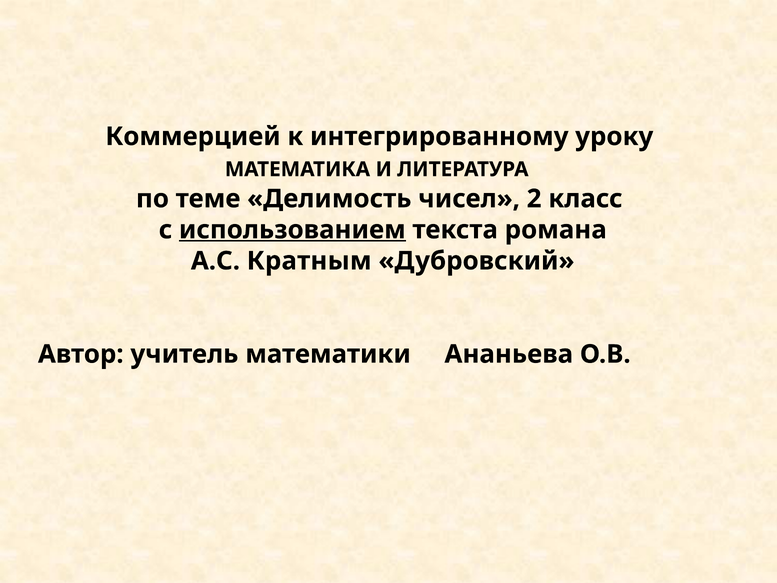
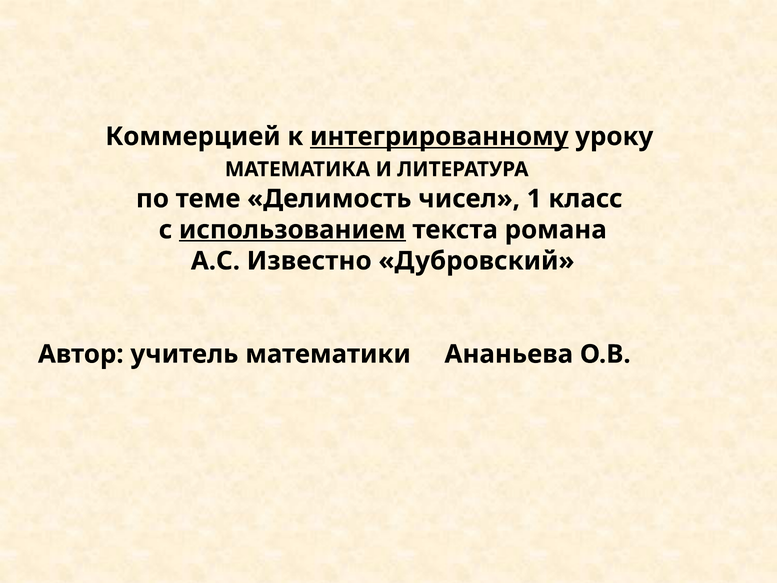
интегрированному underline: none -> present
2: 2 -> 1
Кратным: Кратным -> Известно
